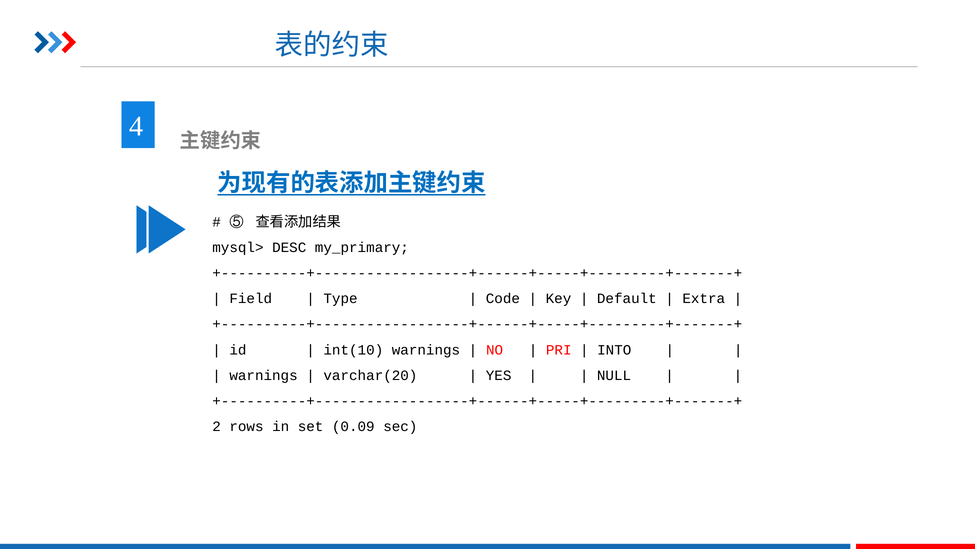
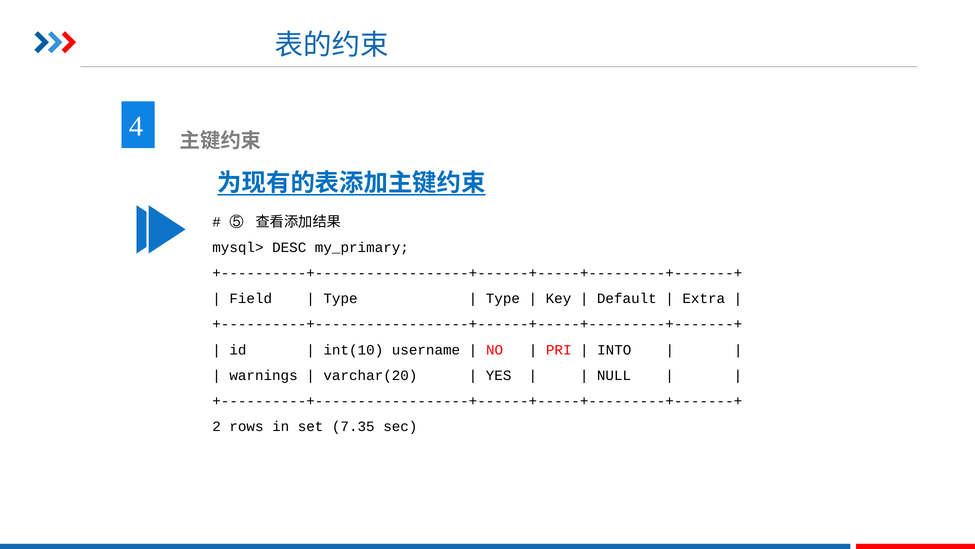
Code at (503, 298): Code -> Type
int(10 warnings: warnings -> username
0.09: 0.09 -> 7.35
